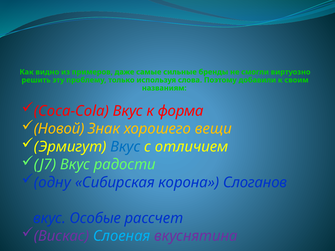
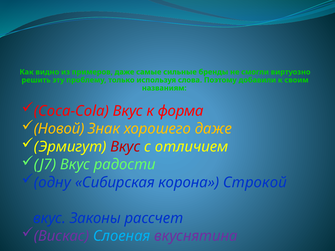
хорошего вещи: вещи -> даже
Вкус at (125, 147) colour: blue -> red
Слоганов: Слоганов -> Строкой
Особые: Особые -> Законы
